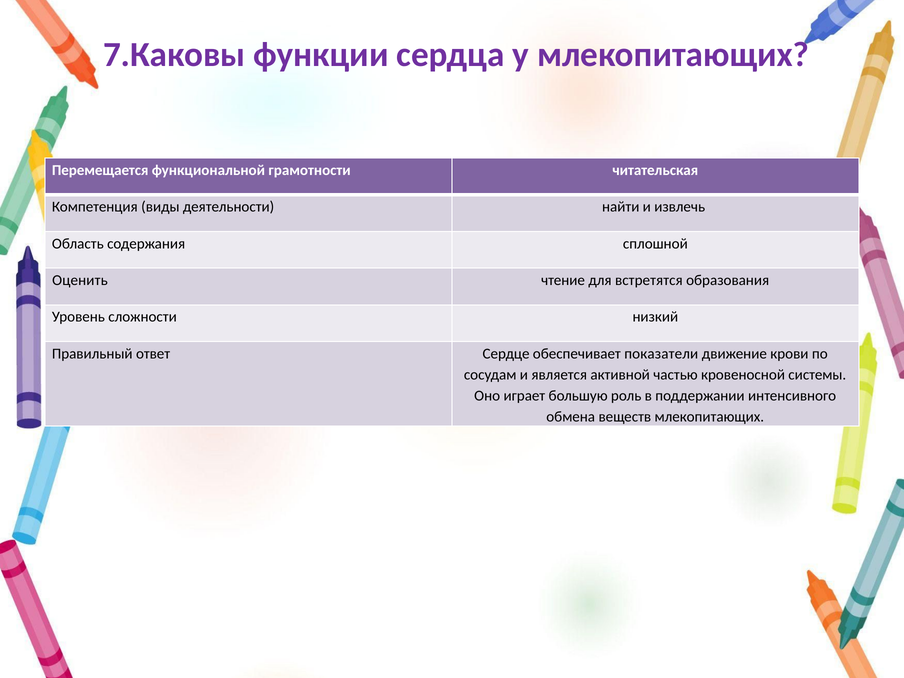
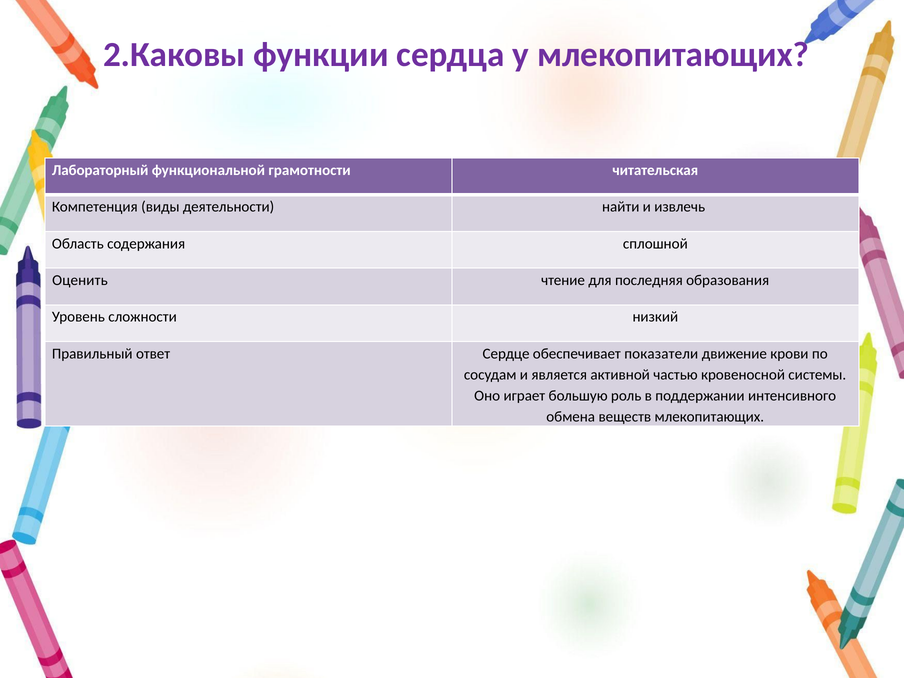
7.Каковы: 7.Каковы -> 2.Каковы
Перемещается: Перемещается -> Лабораторный
встретятся: встретятся -> последняя
